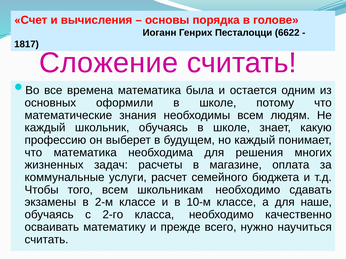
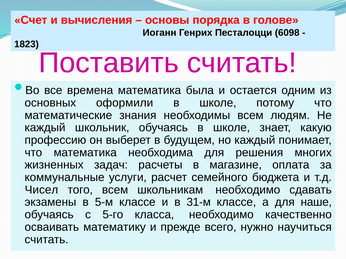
6622: 6622 -> 6098
1817: 1817 -> 1823
Сложение: Сложение -> Поставить
Чтобы: Чтобы -> Чисел
2-м: 2-м -> 5-м
10-м: 10-м -> 31-м
2-го: 2-го -> 5-го
